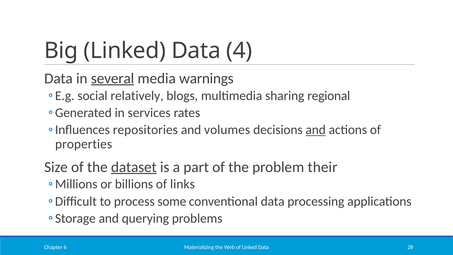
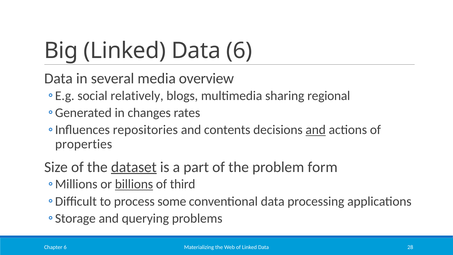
Data 4: 4 -> 6
several underline: present -> none
warnings: warnings -> overview
services: services -> changes
volumes: volumes -> contents
their: their -> form
billions underline: none -> present
links: links -> third
